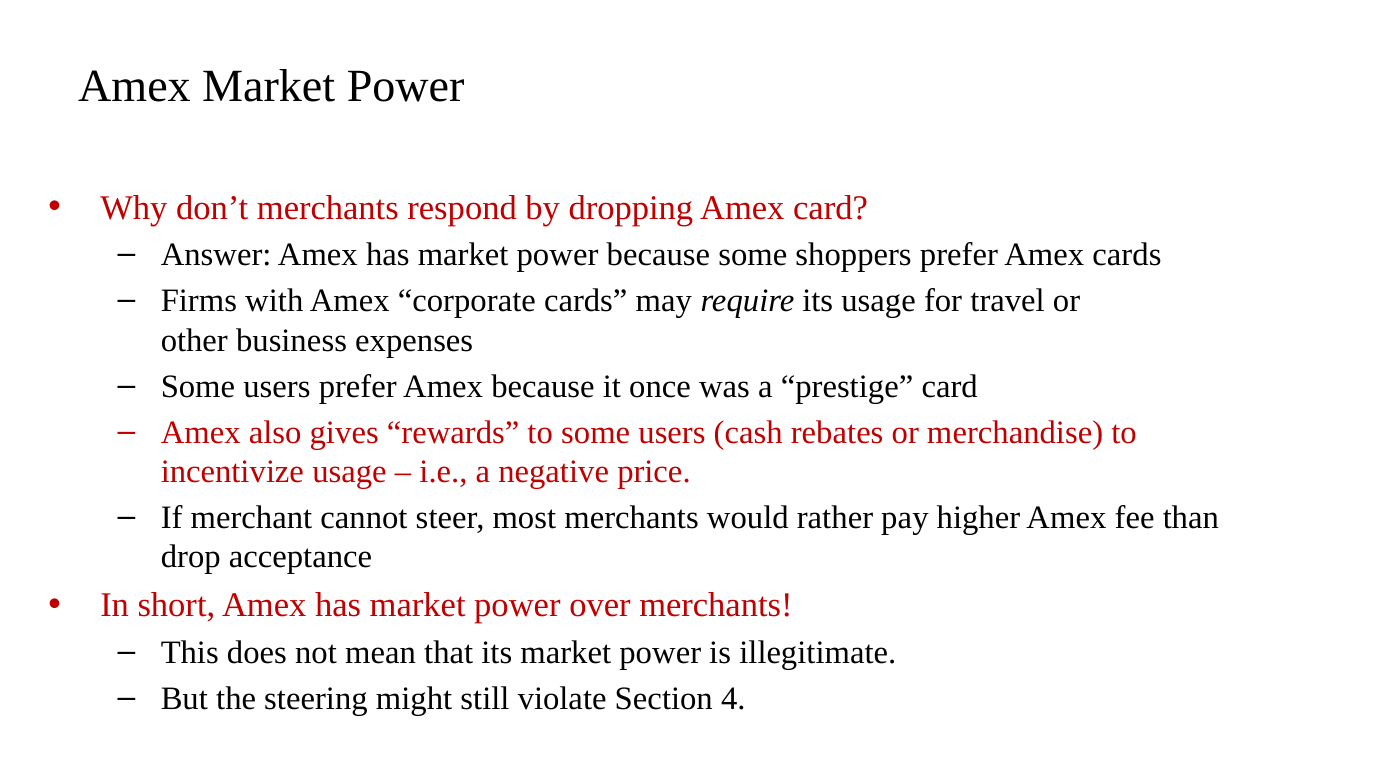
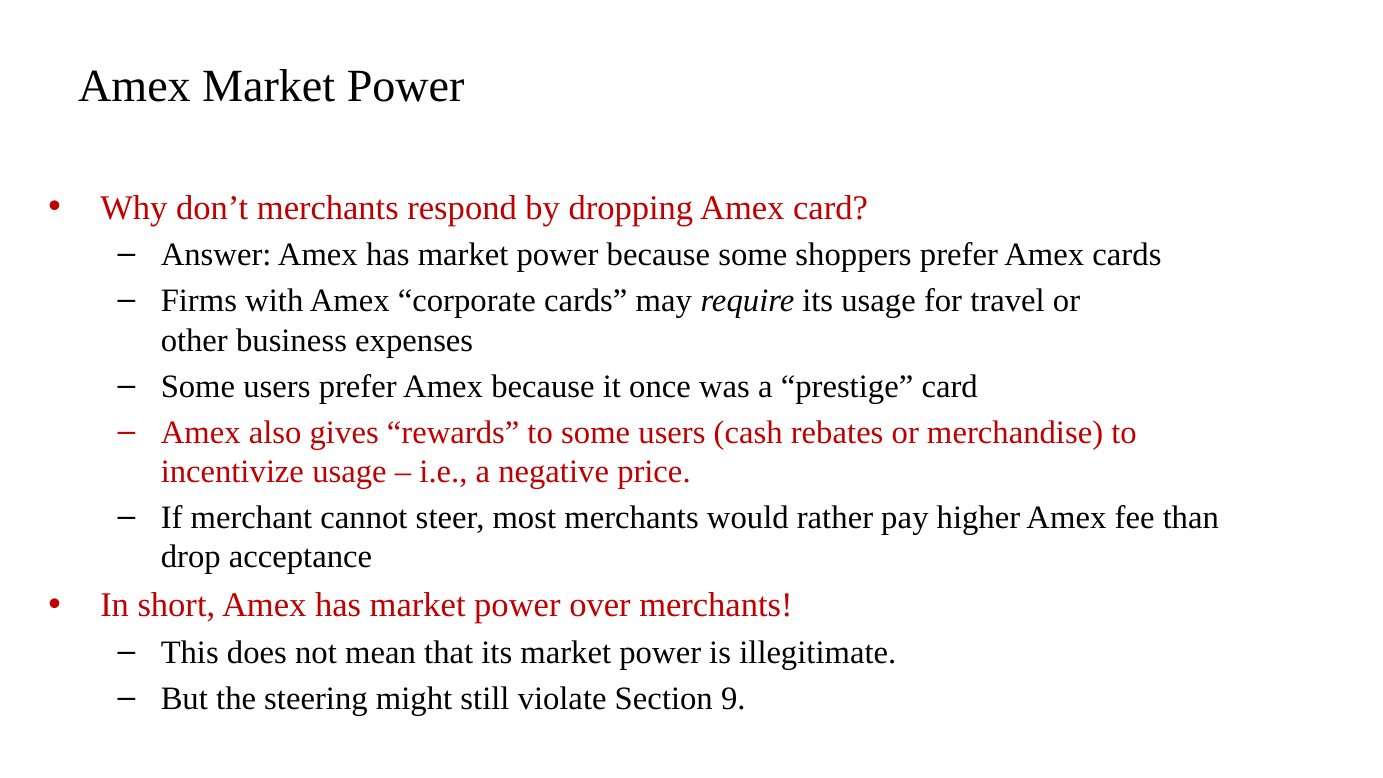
4: 4 -> 9
